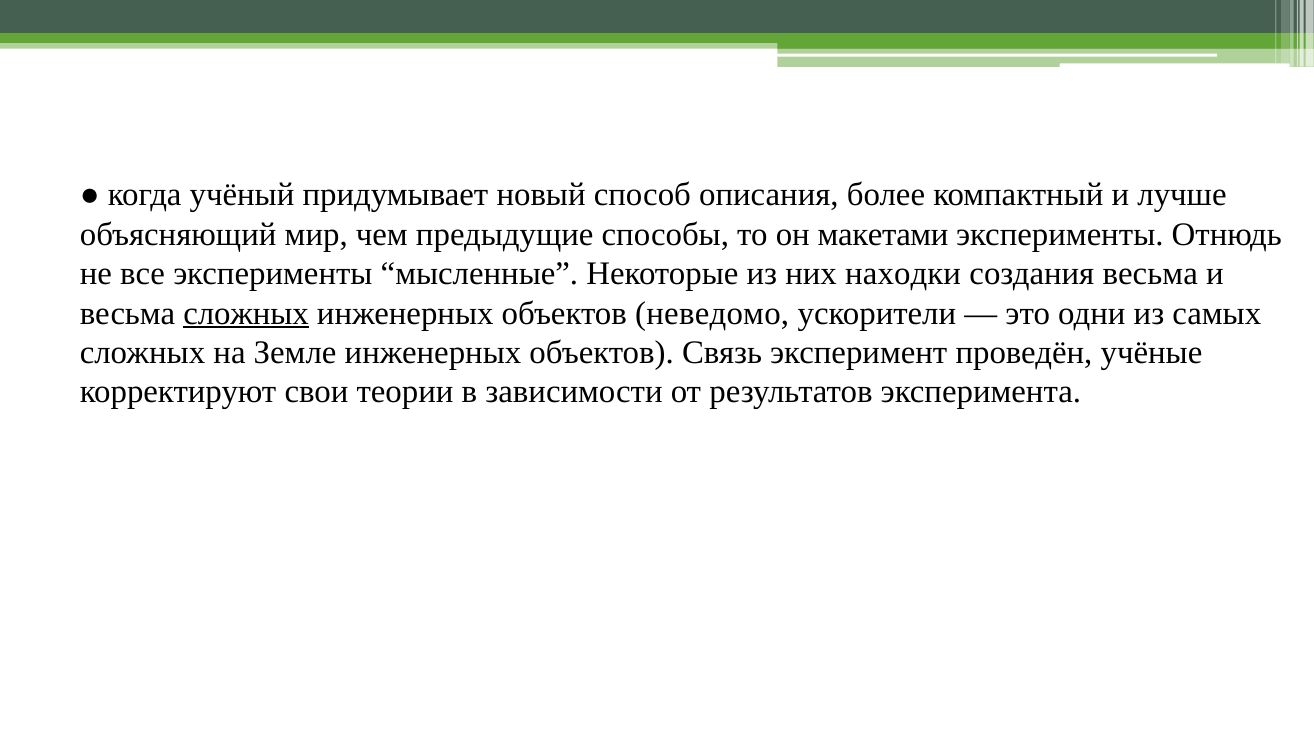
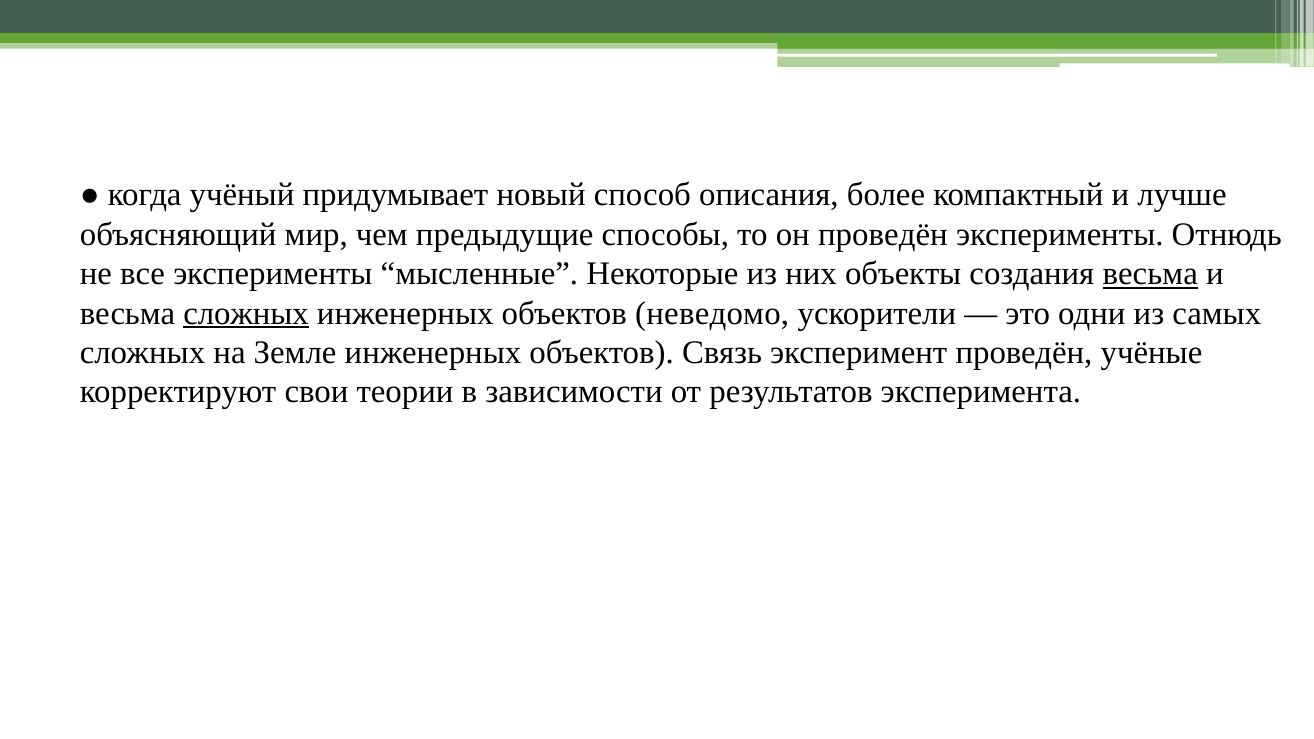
он макетами: макетами -> проведён
находки: находки -> объекты
весьма at (1150, 274) underline: none -> present
